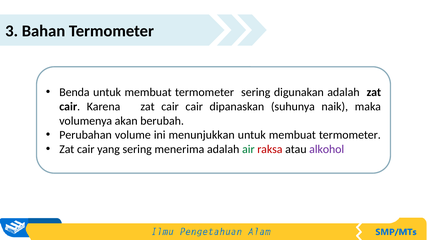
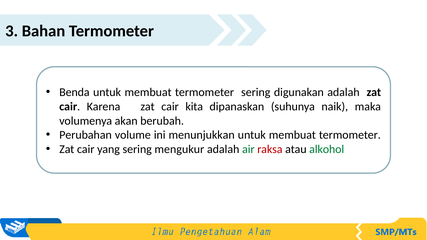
cair cair: cair -> kita
menerima: menerima -> mengukur
alkohol colour: purple -> green
